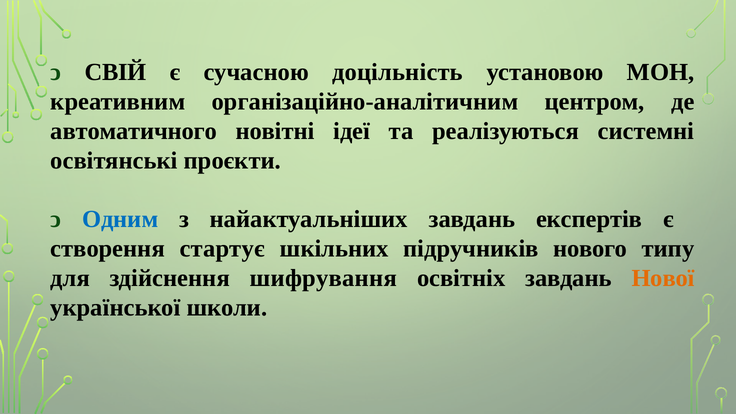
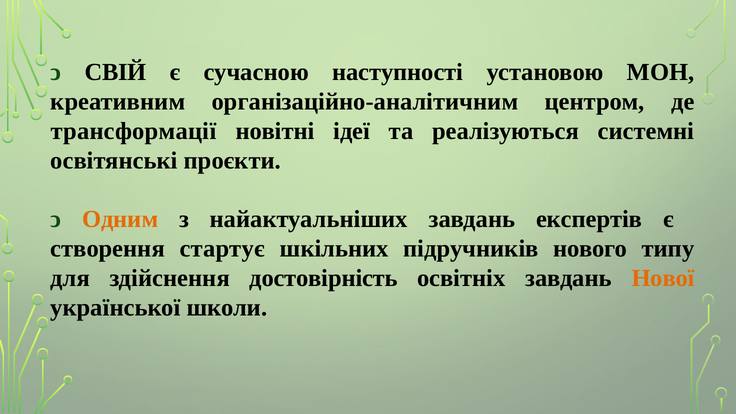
доцільність: доцільність -> наступності
автоматичного: автоматичного -> трансформації
Одним colour: blue -> orange
шифрування: шифрування -> достовірність
